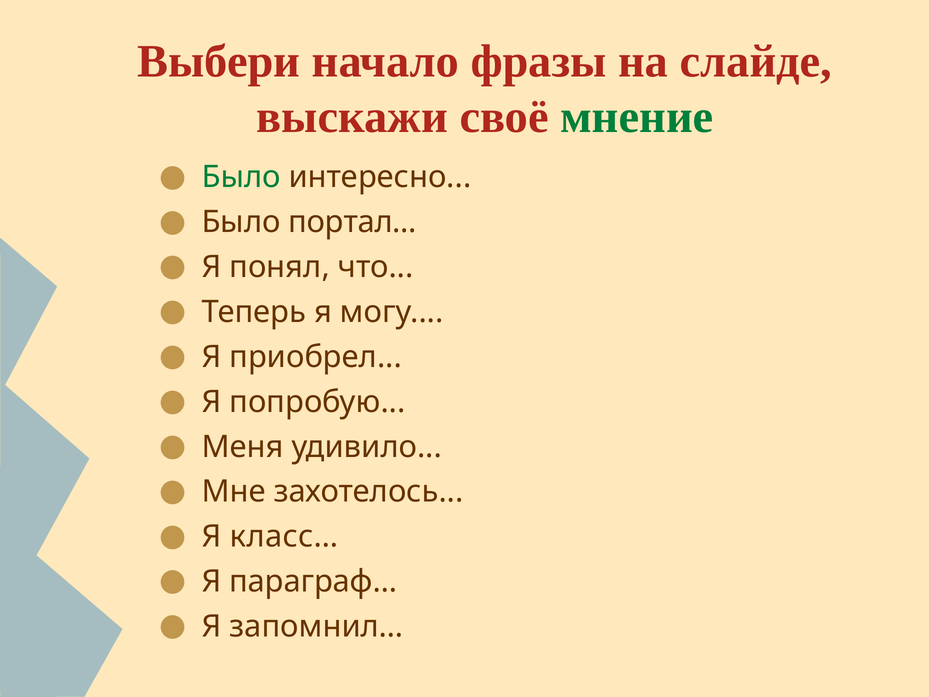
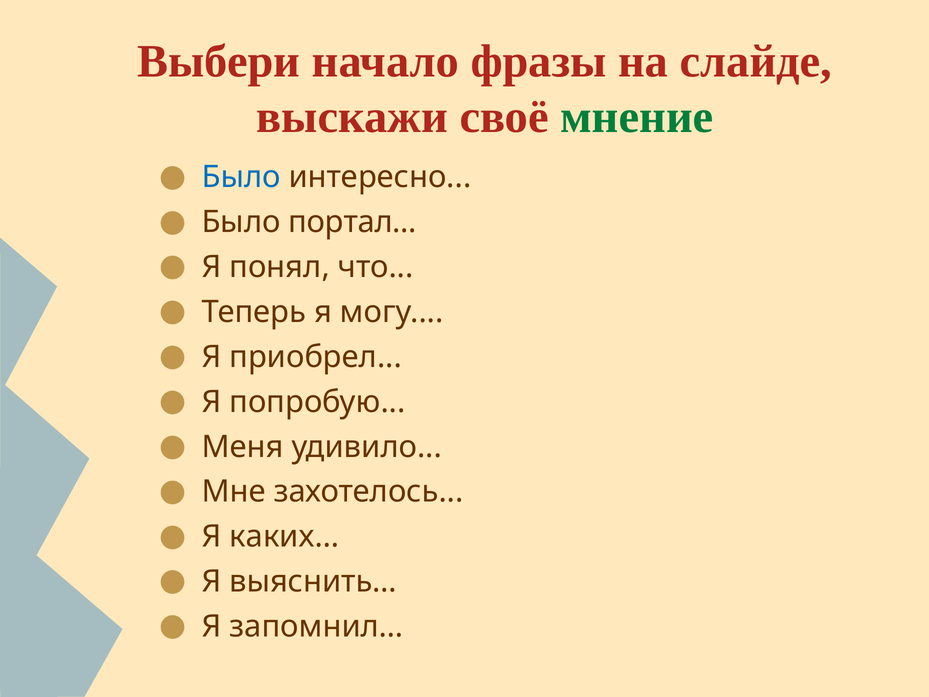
Было at (241, 177) colour: green -> blue
класс…: класс… -> каких…
параграф…: параграф… -> выяснить…
